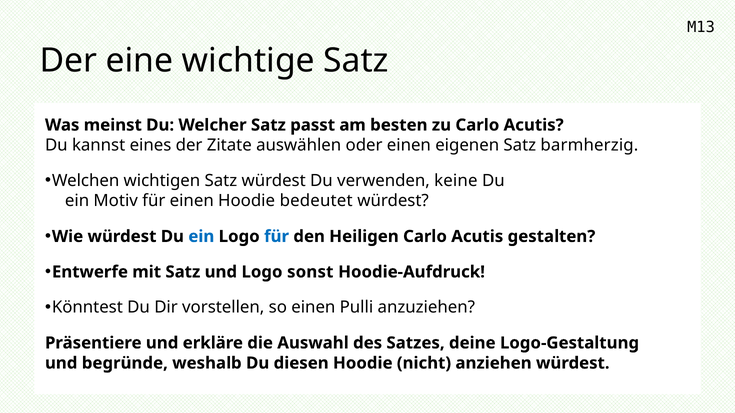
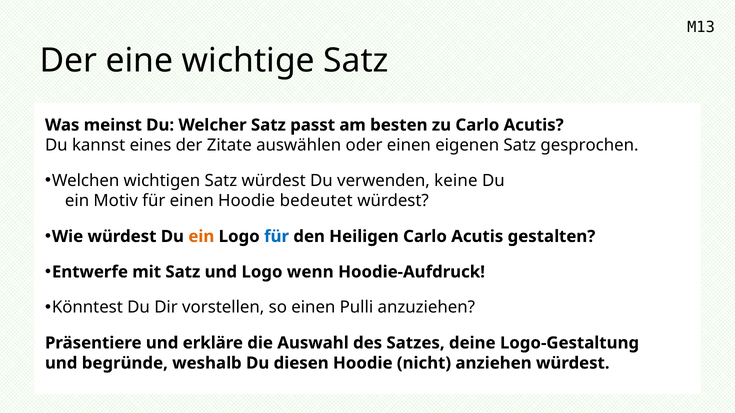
barmherzig: barmherzig -> gesprochen
ein at (201, 237) colour: blue -> orange
sonst: sonst -> wenn
